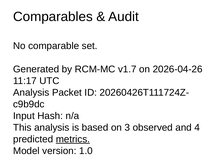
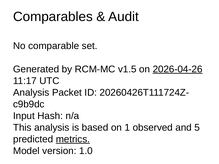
v1.7: v1.7 -> v1.5
2026-04-26 underline: none -> present
3: 3 -> 1
4: 4 -> 5
